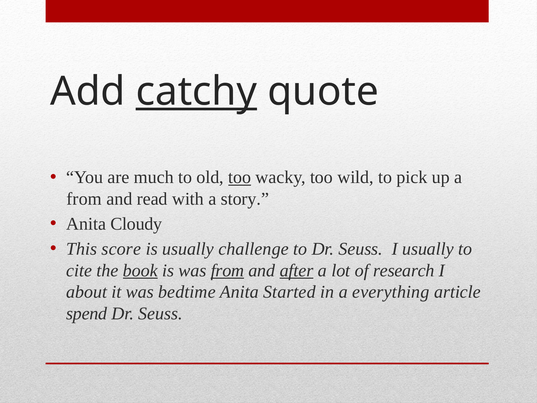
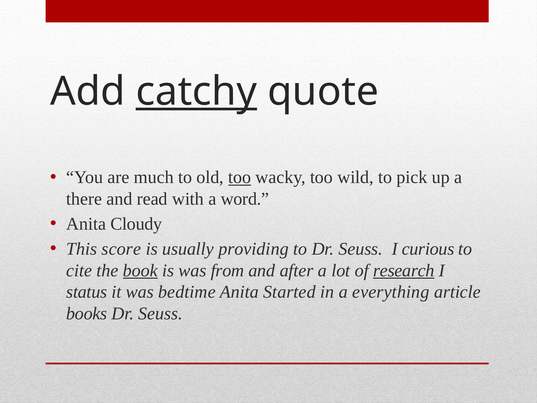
from at (84, 199): from -> there
story: story -> word
challenge: challenge -> providing
I usually: usually -> curious
from at (227, 270) underline: present -> none
after underline: present -> none
research underline: none -> present
about: about -> status
spend: spend -> books
